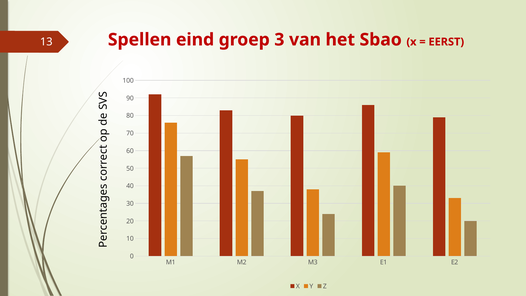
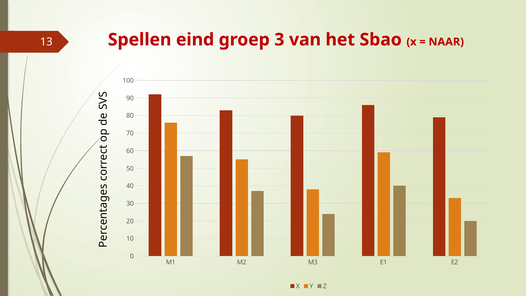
EERST: EERST -> NAAR
